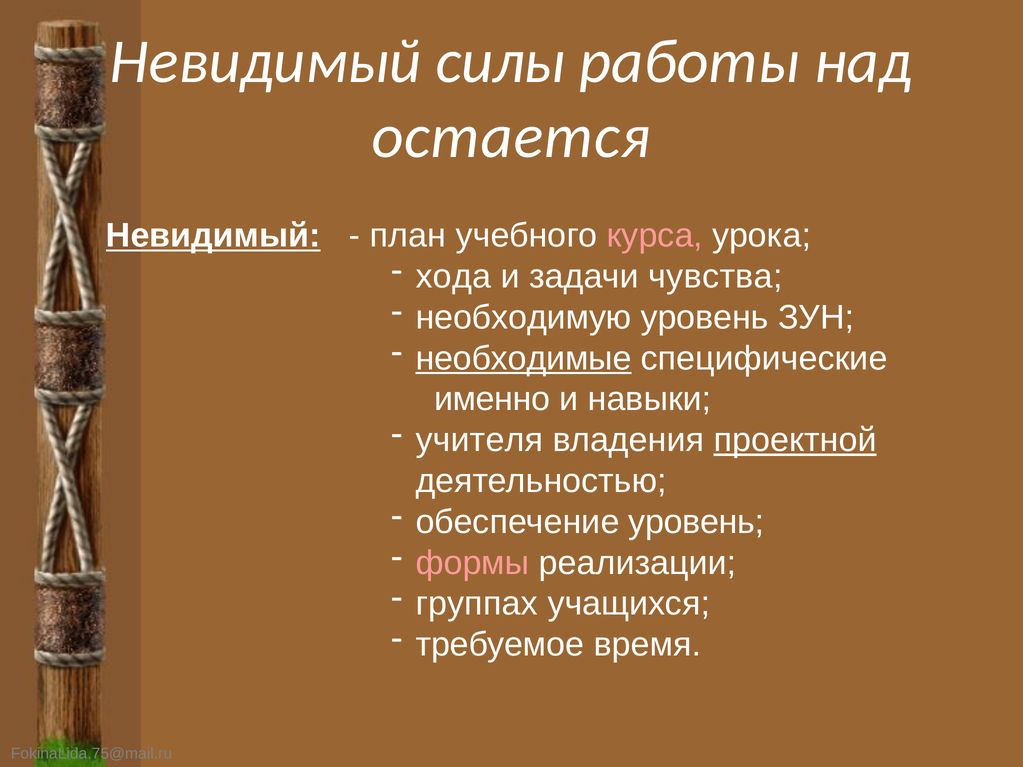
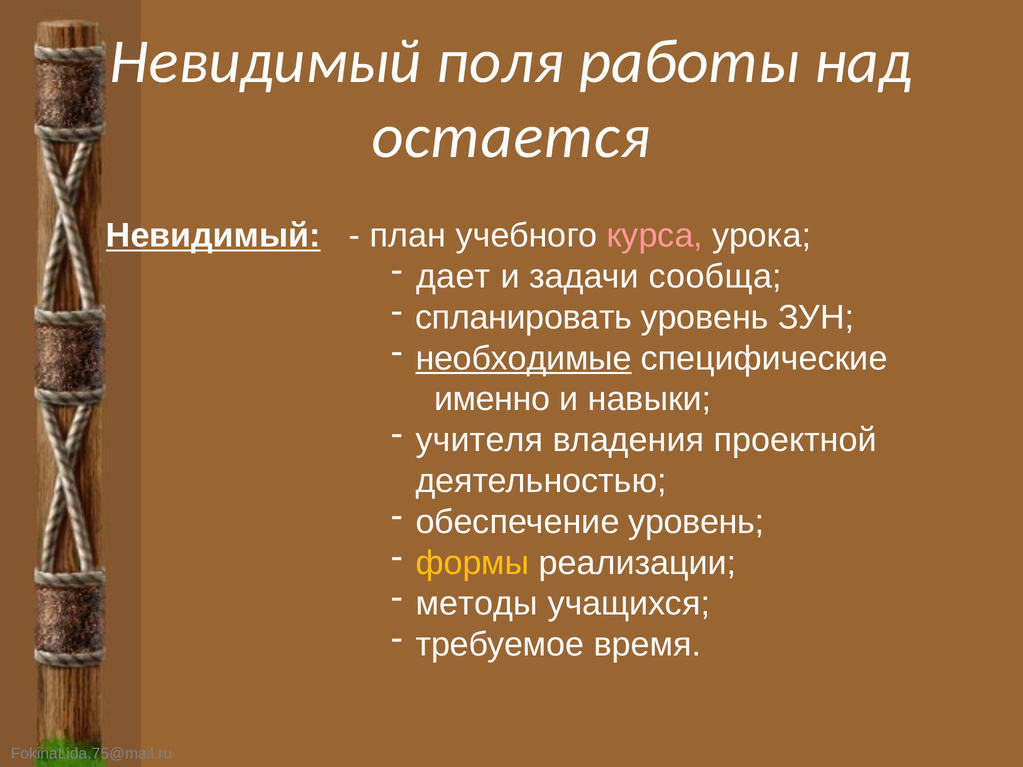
силы: силы -> поля
хода: хода -> дает
чувства: чувства -> сообща
необходимую: необходимую -> спланировать
проектной underline: present -> none
формы colour: pink -> yellow
группах: группах -> методы
